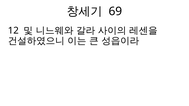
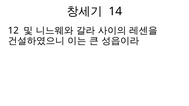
69: 69 -> 14
